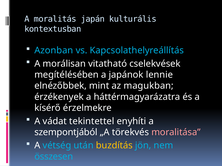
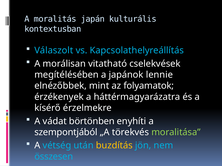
Azonban: Azonban -> Válaszolt
magukban: magukban -> folyamatok
tekintettel: tekintettel -> börtönben
moralitása colour: pink -> light green
